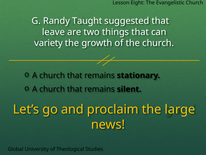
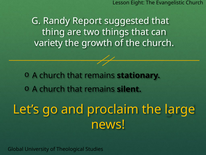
Taught: Taught -> Report
leave: leave -> thing
